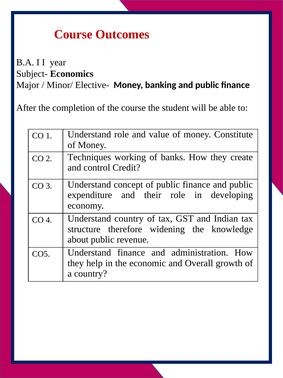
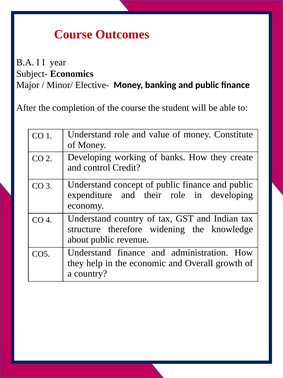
2 Techniques: Techniques -> Developing
